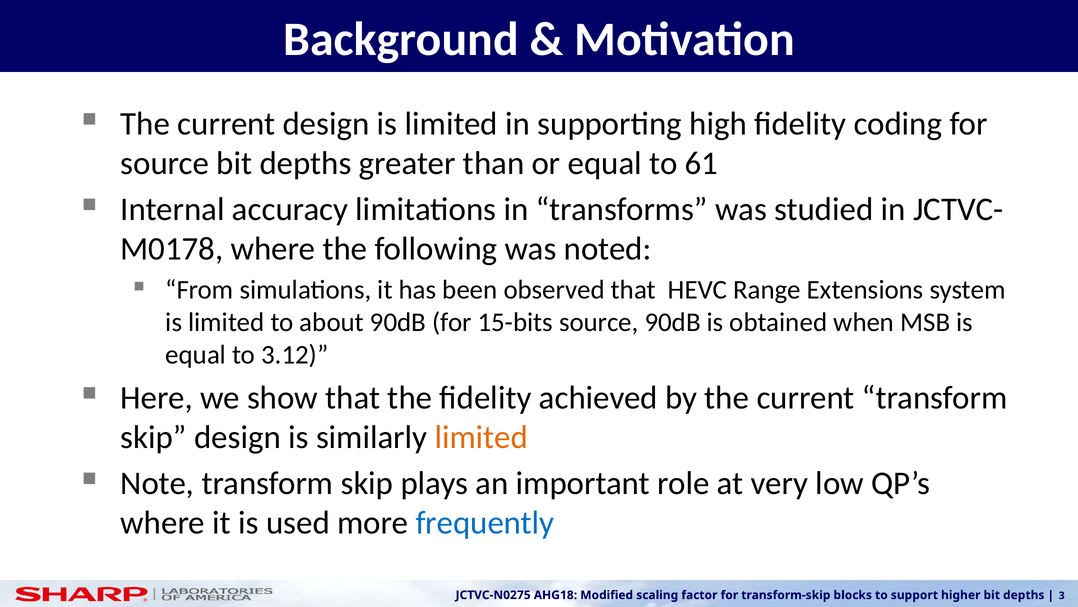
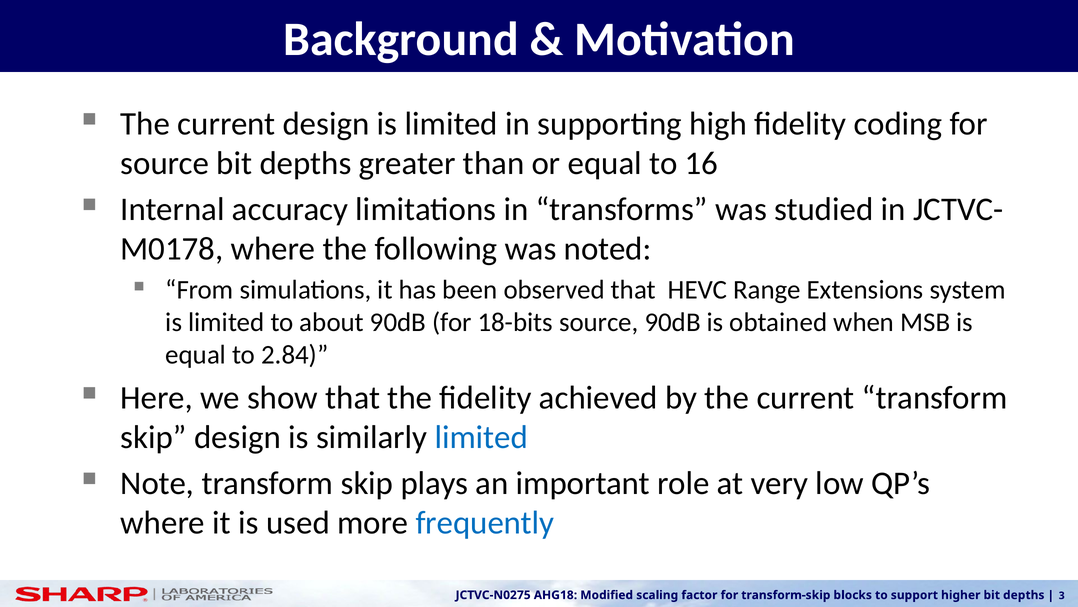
61: 61 -> 16
15-bits: 15-bits -> 18-bits
3.12: 3.12 -> 2.84
limited at (481, 437) colour: orange -> blue
